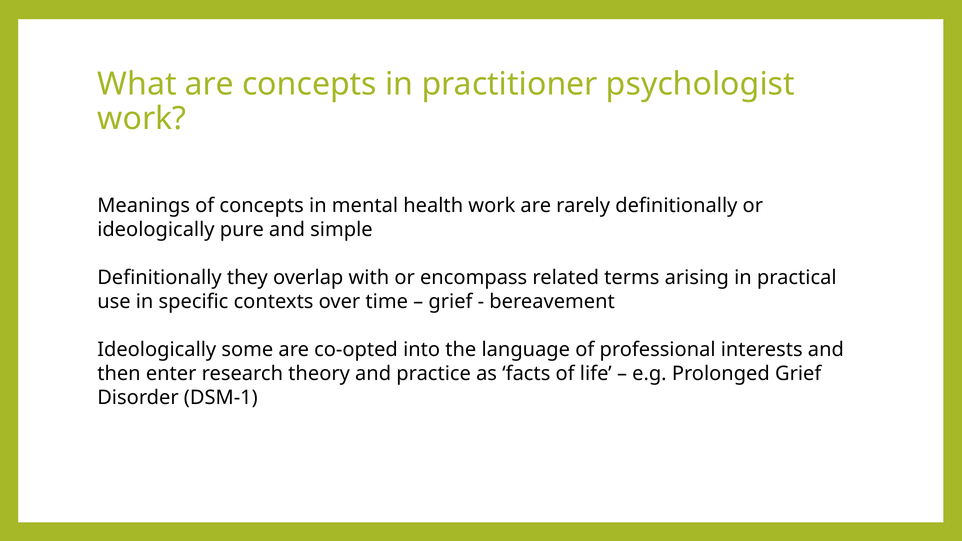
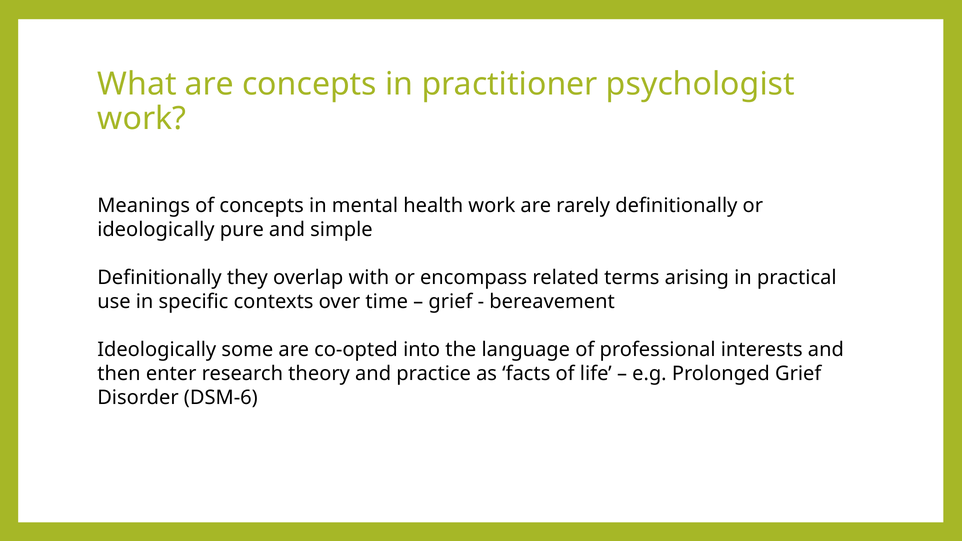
DSM-1: DSM-1 -> DSM-6
